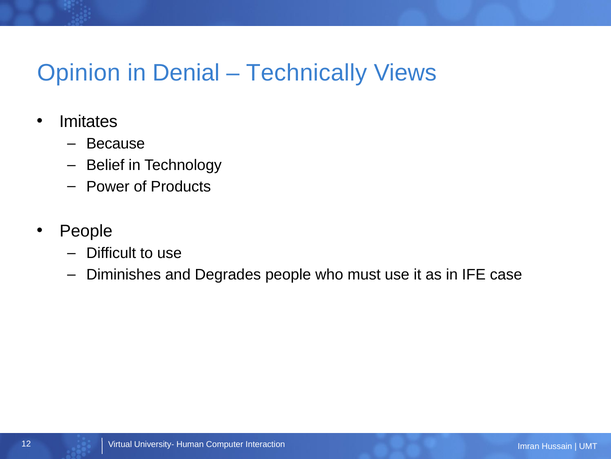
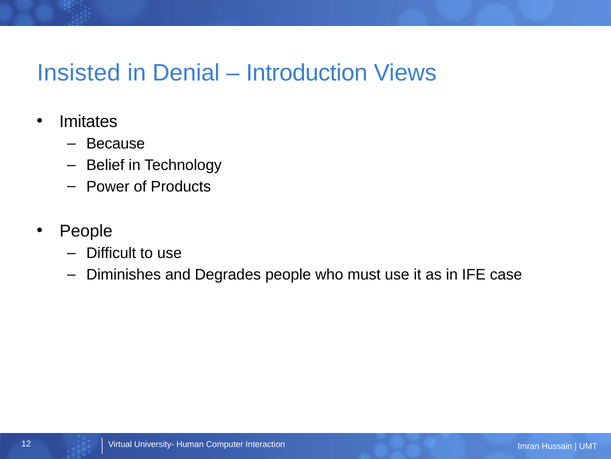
Opinion: Opinion -> Insisted
Technically: Technically -> Introduction
